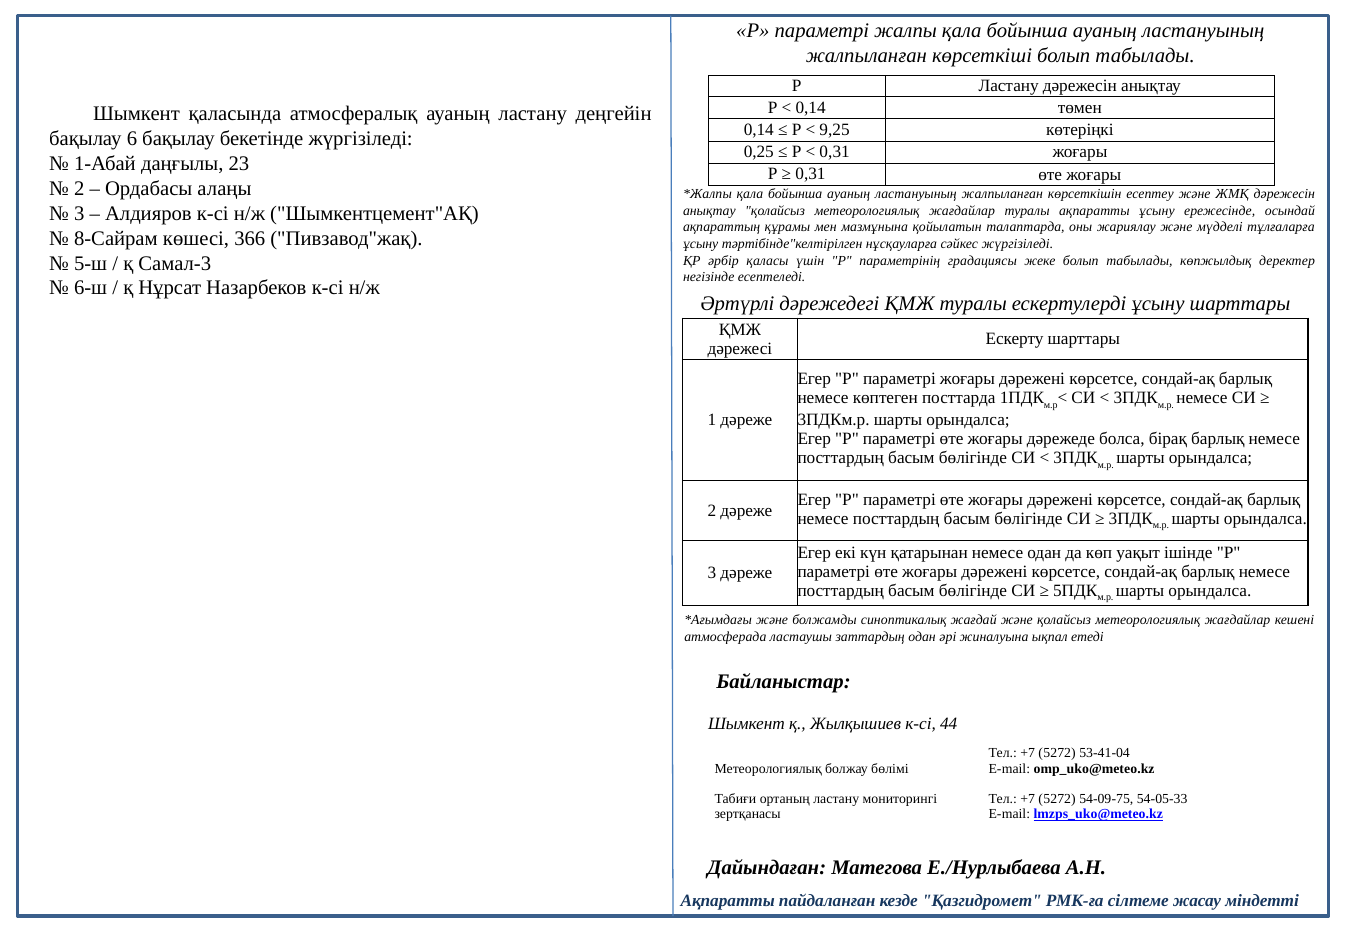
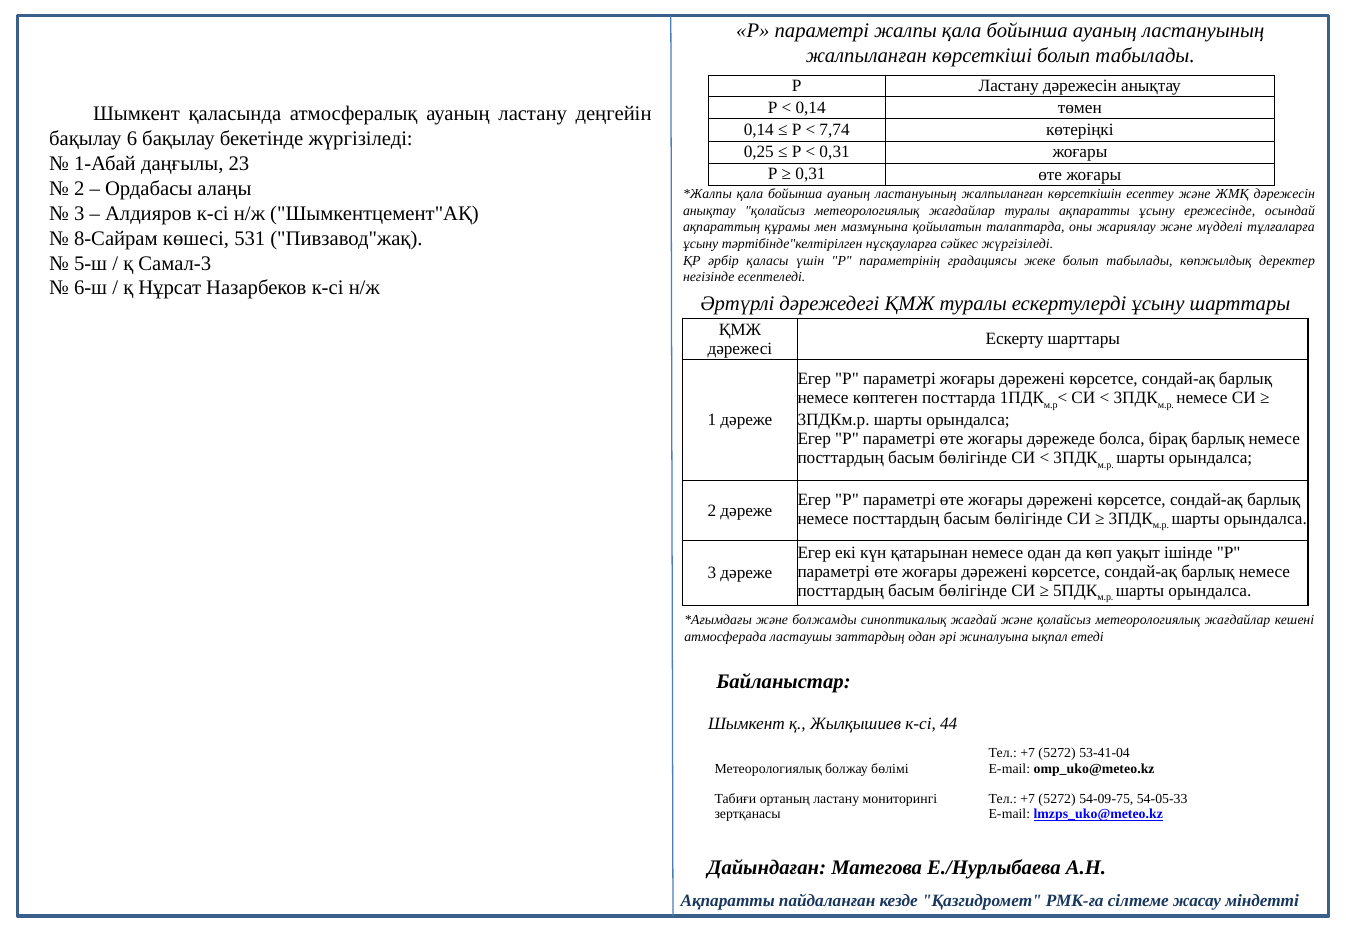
9,25: 9,25 -> 7,74
366: 366 -> 531
